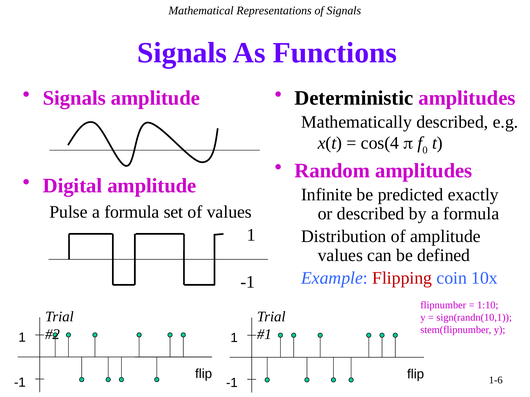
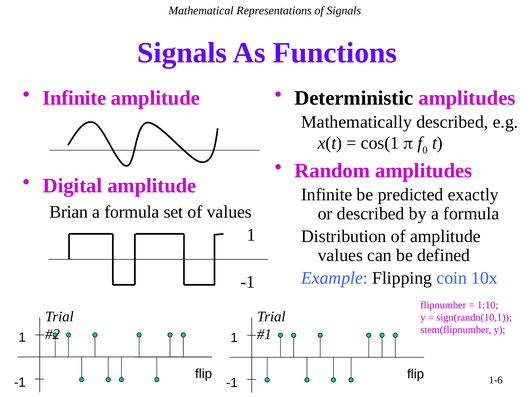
Signals at (74, 98): Signals -> Infinite
cos(4: cos(4 -> cos(1
Pulse: Pulse -> Brian
Flipping colour: red -> black
